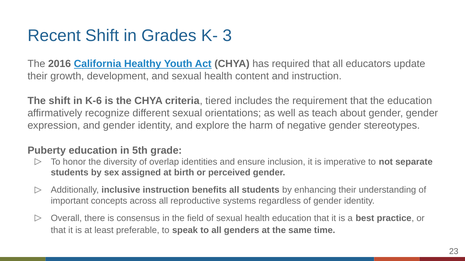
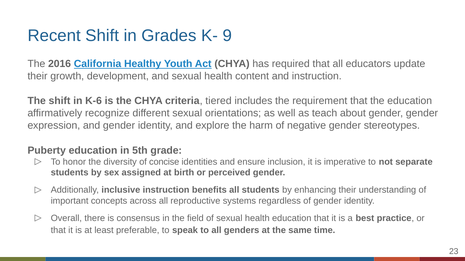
3: 3 -> 9
overlap: overlap -> concise
